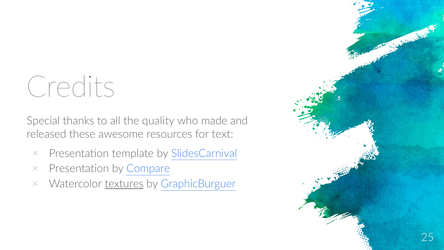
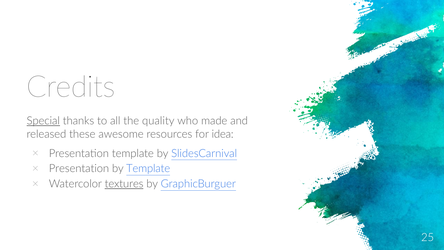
Special underline: none -> present
text: text -> idea
by Compare: Compare -> Template
